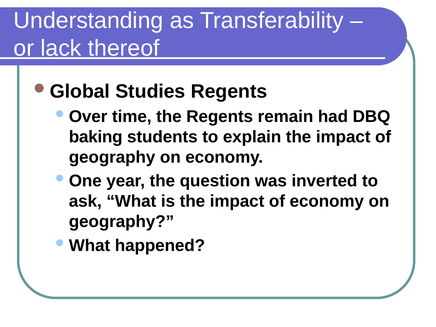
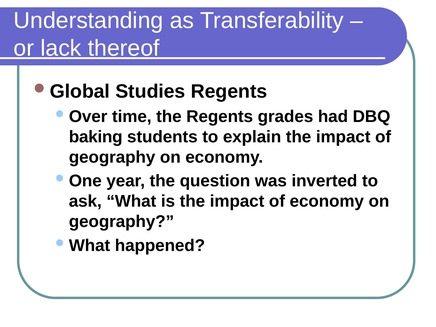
remain: remain -> grades
